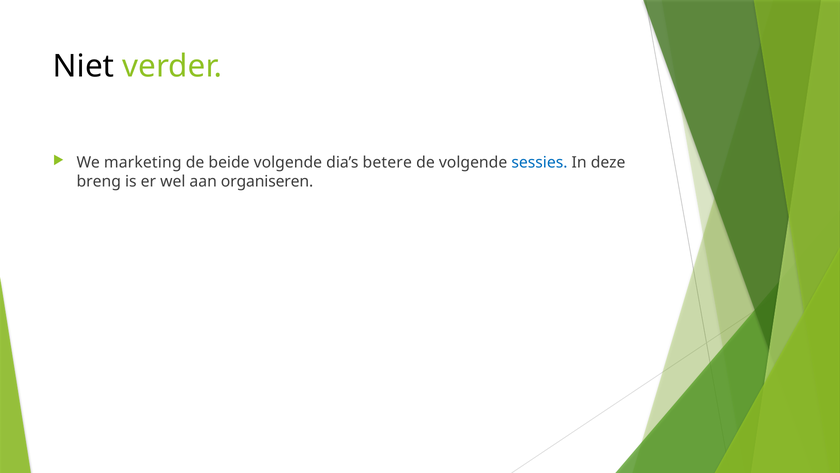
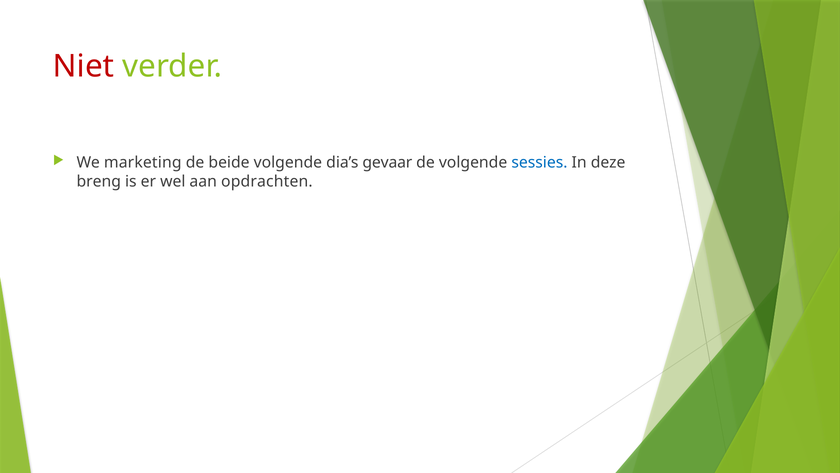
Niet colour: black -> red
betere: betere -> gevaar
organiseren: organiseren -> opdrachten
